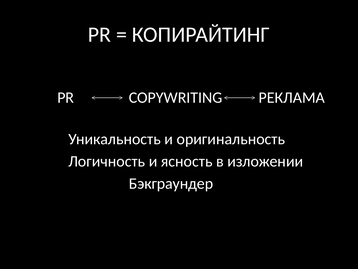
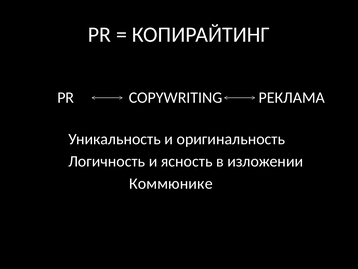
Бэкграундер: Бэкграундер -> Коммюнике
